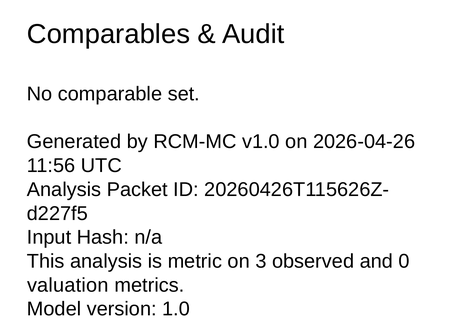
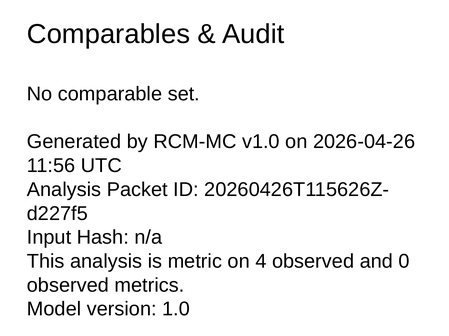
3: 3 -> 4
valuation at (68, 286): valuation -> observed
